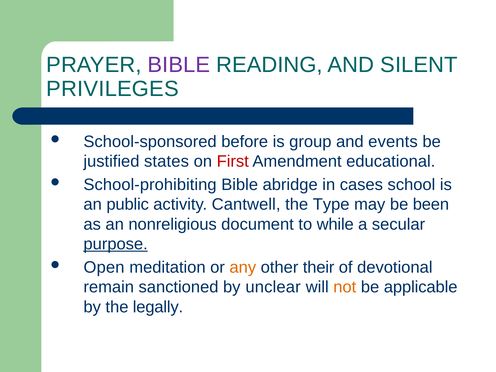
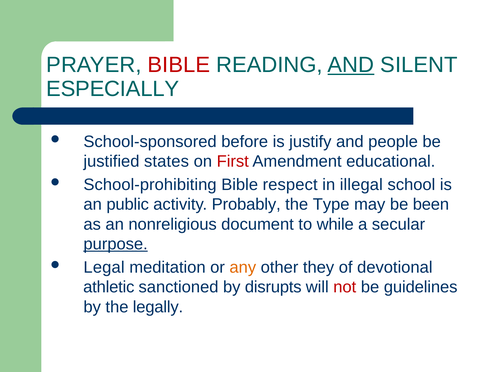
BIBLE at (179, 65) colour: purple -> red
AND at (351, 65) underline: none -> present
PRIVILEGES: PRIVILEGES -> ESPECIALLY
group: group -> justify
events: events -> people
abridge: abridge -> respect
cases: cases -> illegal
Cantwell: Cantwell -> Probably
Open: Open -> Legal
their: their -> they
remain: remain -> athletic
unclear: unclear -> disrupts
not colour: orange -> red
applicable: applicable -> guidelines
